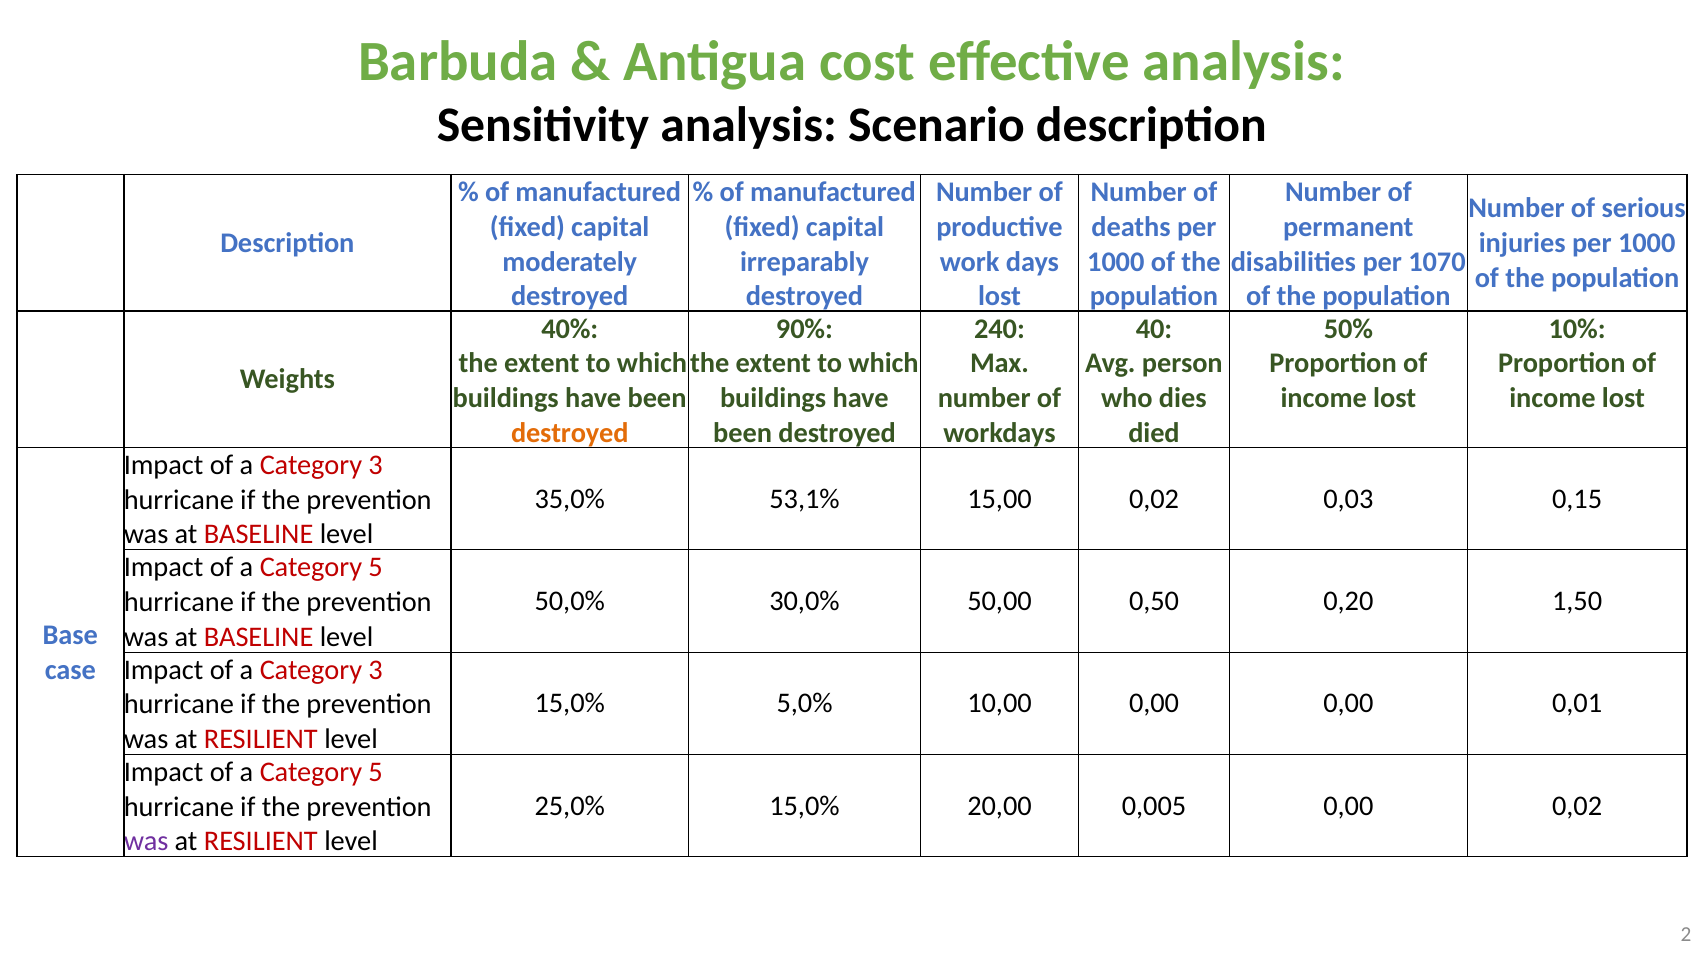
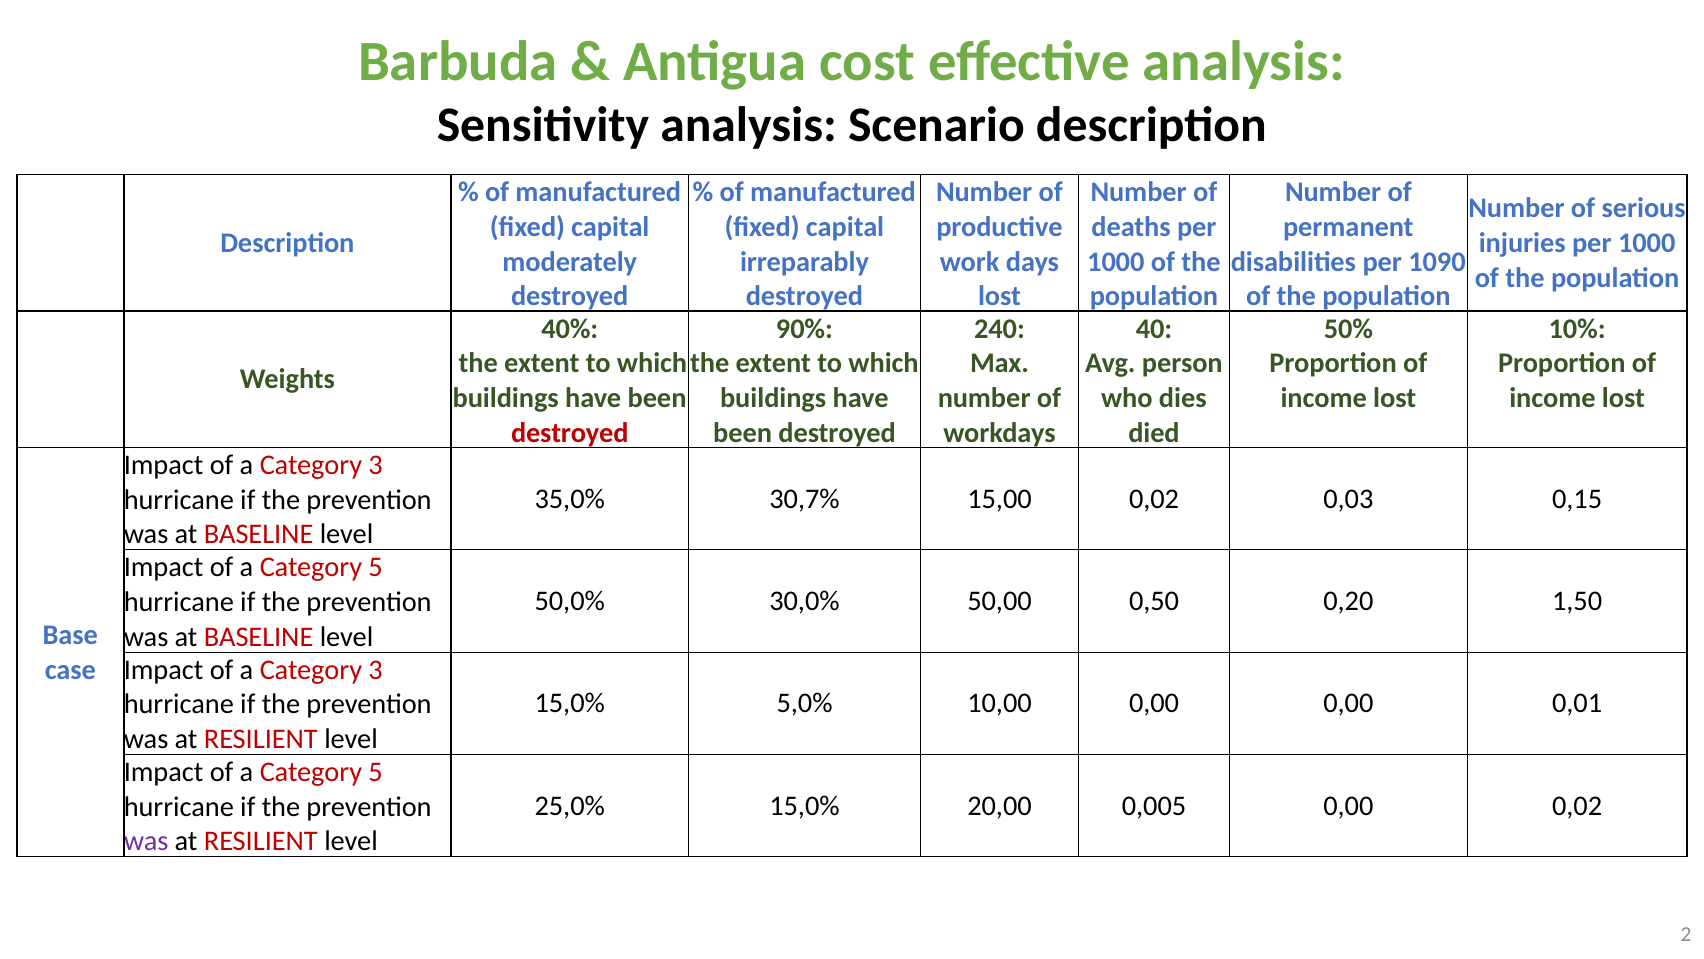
1070: 1070 -> 1090
destroyed at (570, 433) colour: orange -> red
53,1%: 53,1% -> 30,7%
